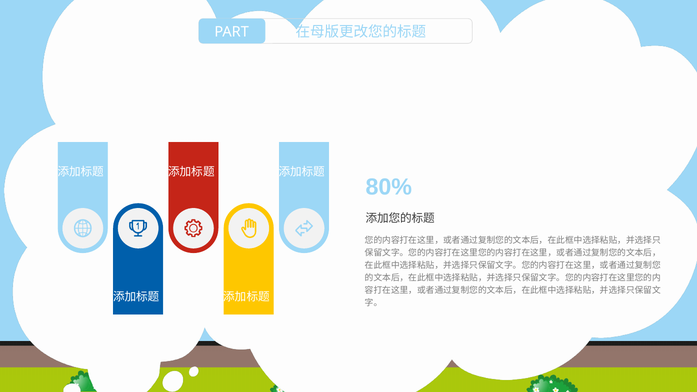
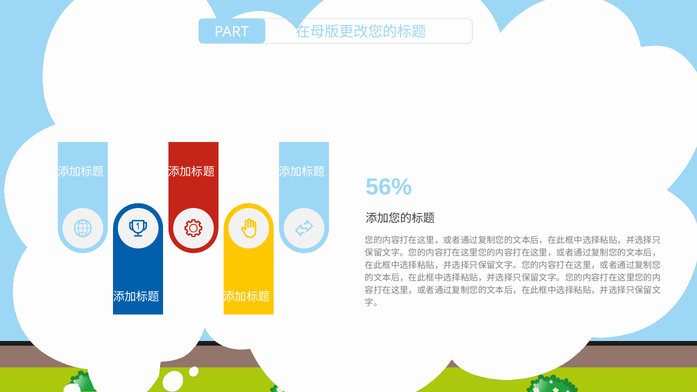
80%: 80% -> 56%
